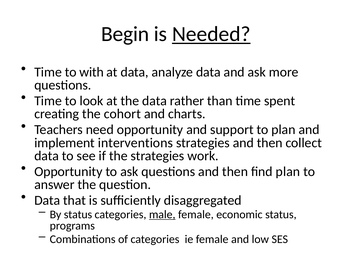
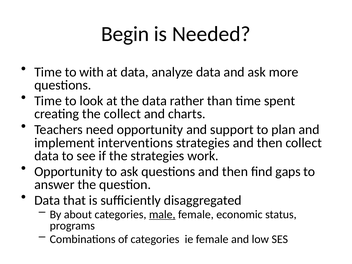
Needed underline: present -> none
the cohort: cohort -> collect
find plan: plan -> gaps
By status: status -> about
